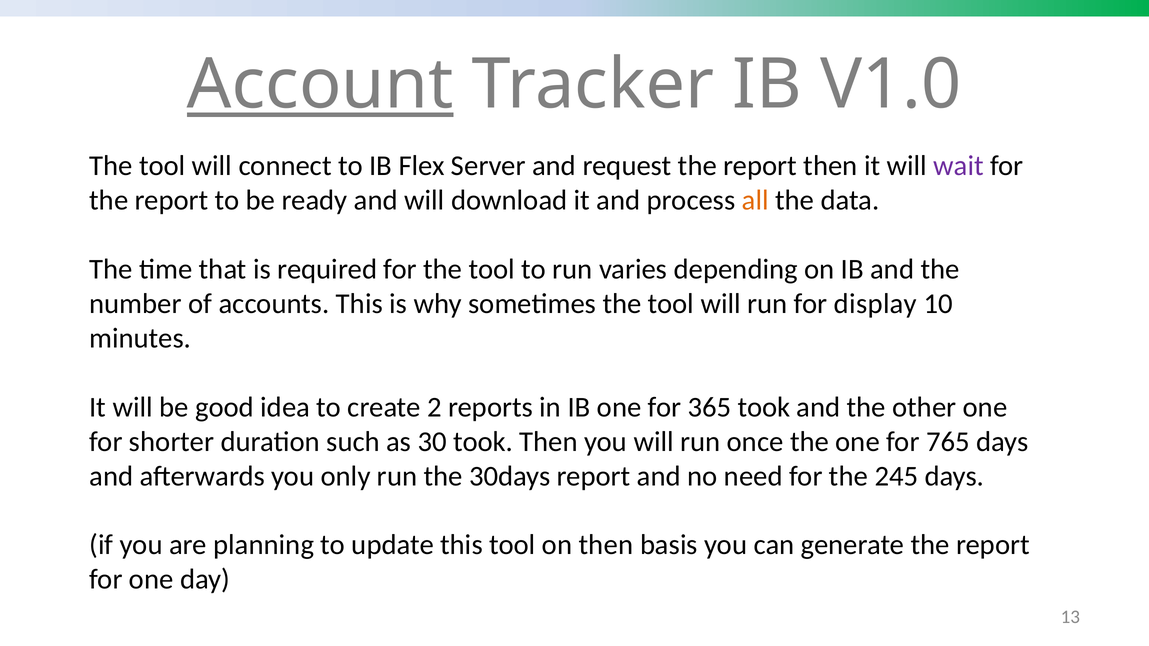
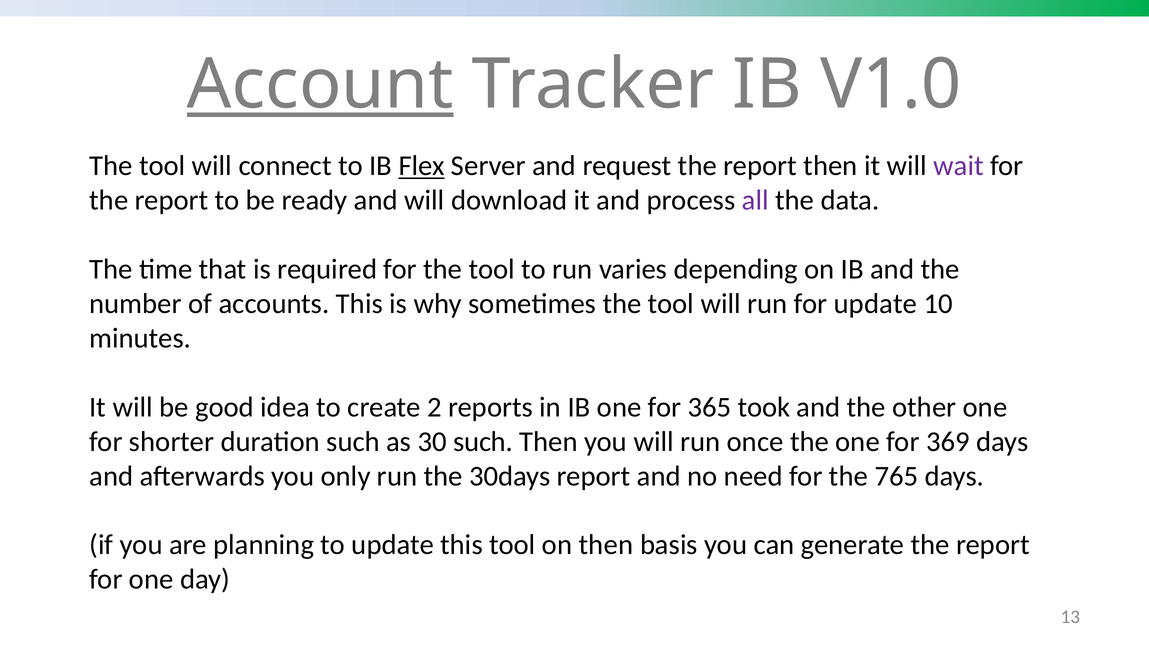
Flex underline: none -> present
all colour: orange -> purple
for display: display -> update
30 took: took -> such
765: 765 -> 369
245: 245 -> 765
